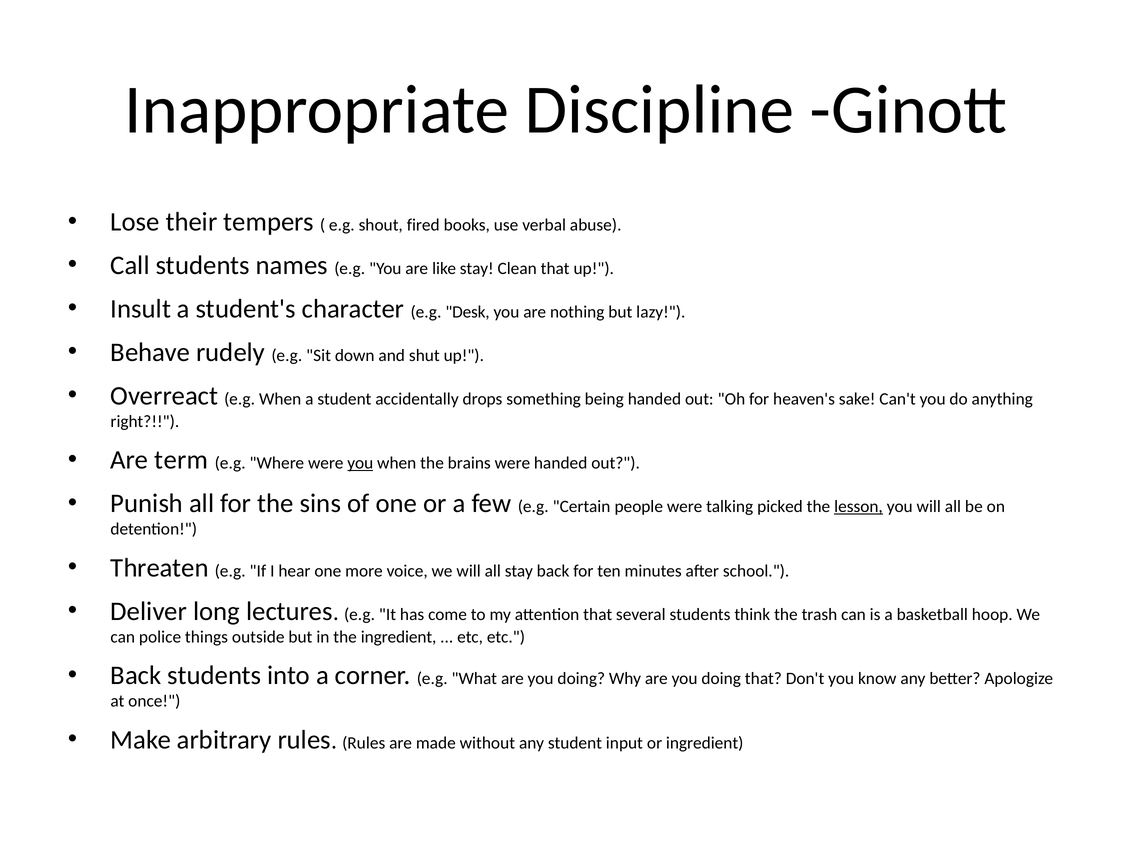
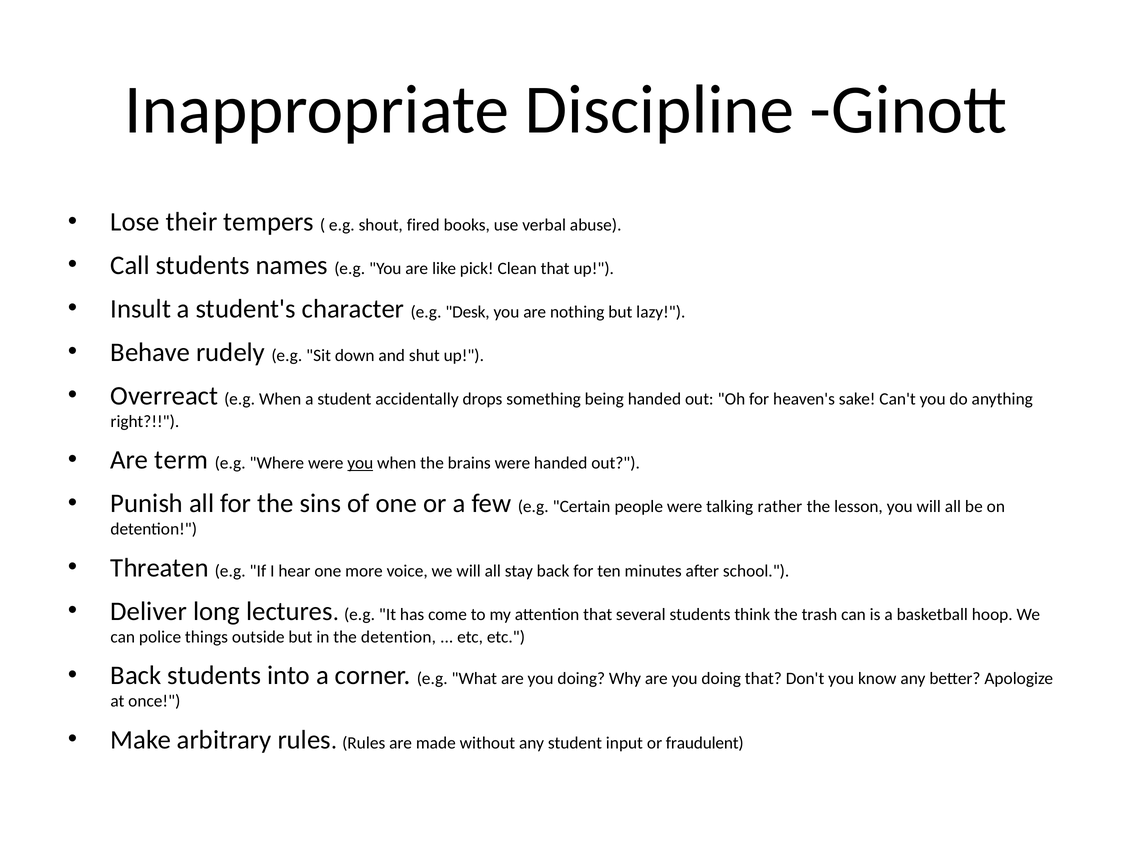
like stay: stay -> pick
picked: picked -> rather
lesson underline: present -> none
the ingredient: ingredient -> detention
or ingredient: ingredient -> fraudulent
